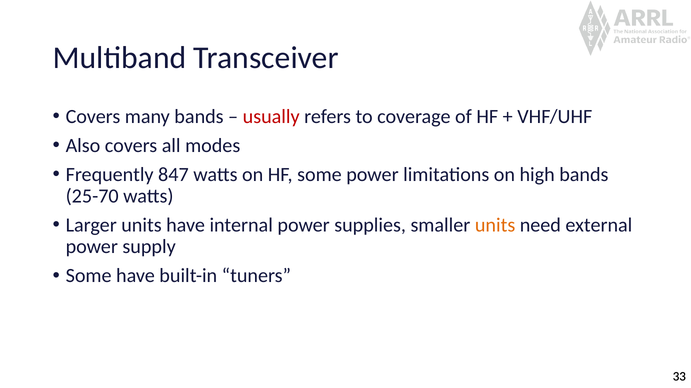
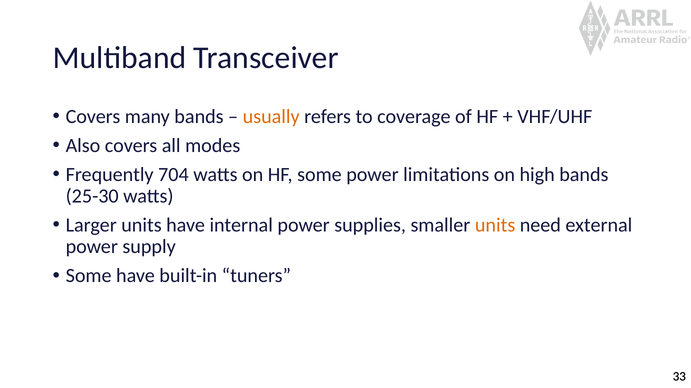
usually colour: red -> orange
847: 847 -> 704
25-70: 25-70 -> 25-30
